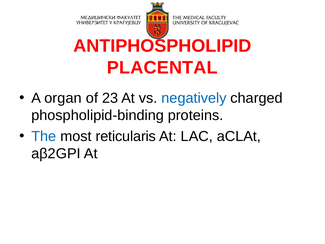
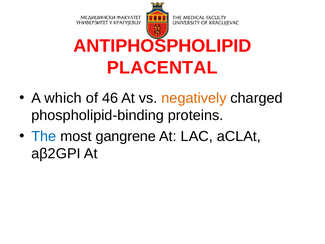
organ: organ -> which
23: 23 -> 46
negatively colour: blue -> orange
reticularis: reticularis -> gangrene
